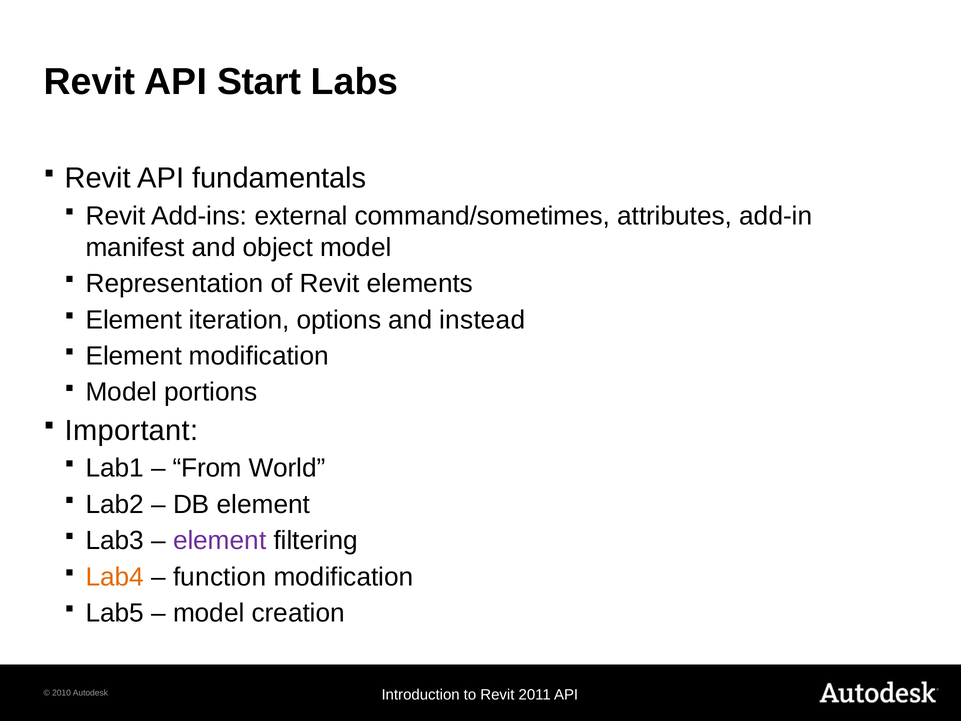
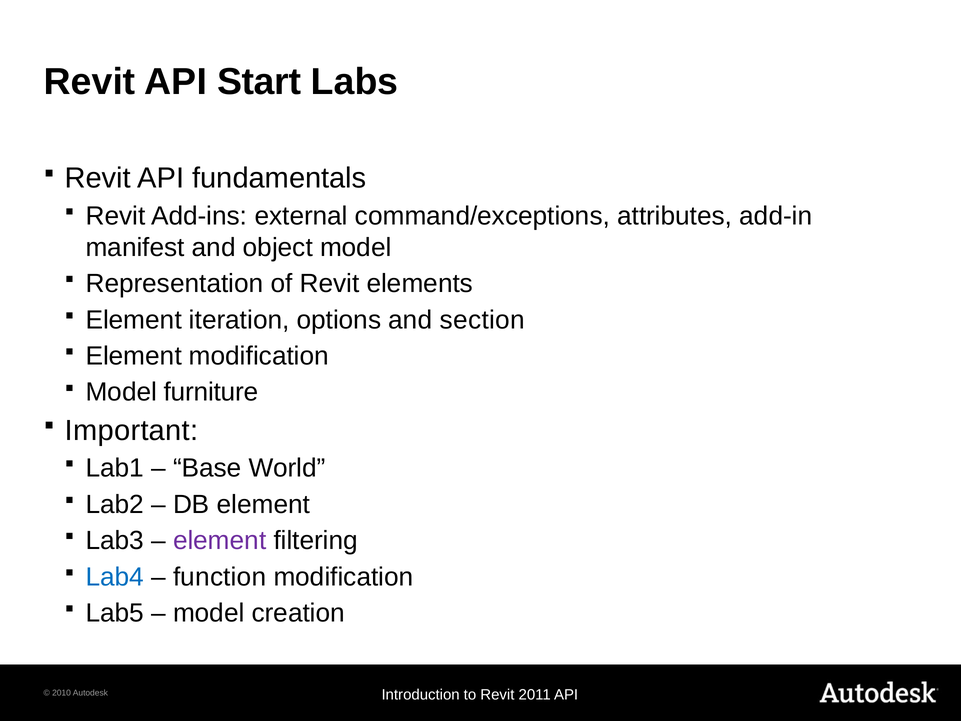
command/sometimes: command/sometimes -> command/exceptions
instead: instead -> section
portions: portions -> furniture
From: From -> Base
Lab4 colour: orange -> blue
